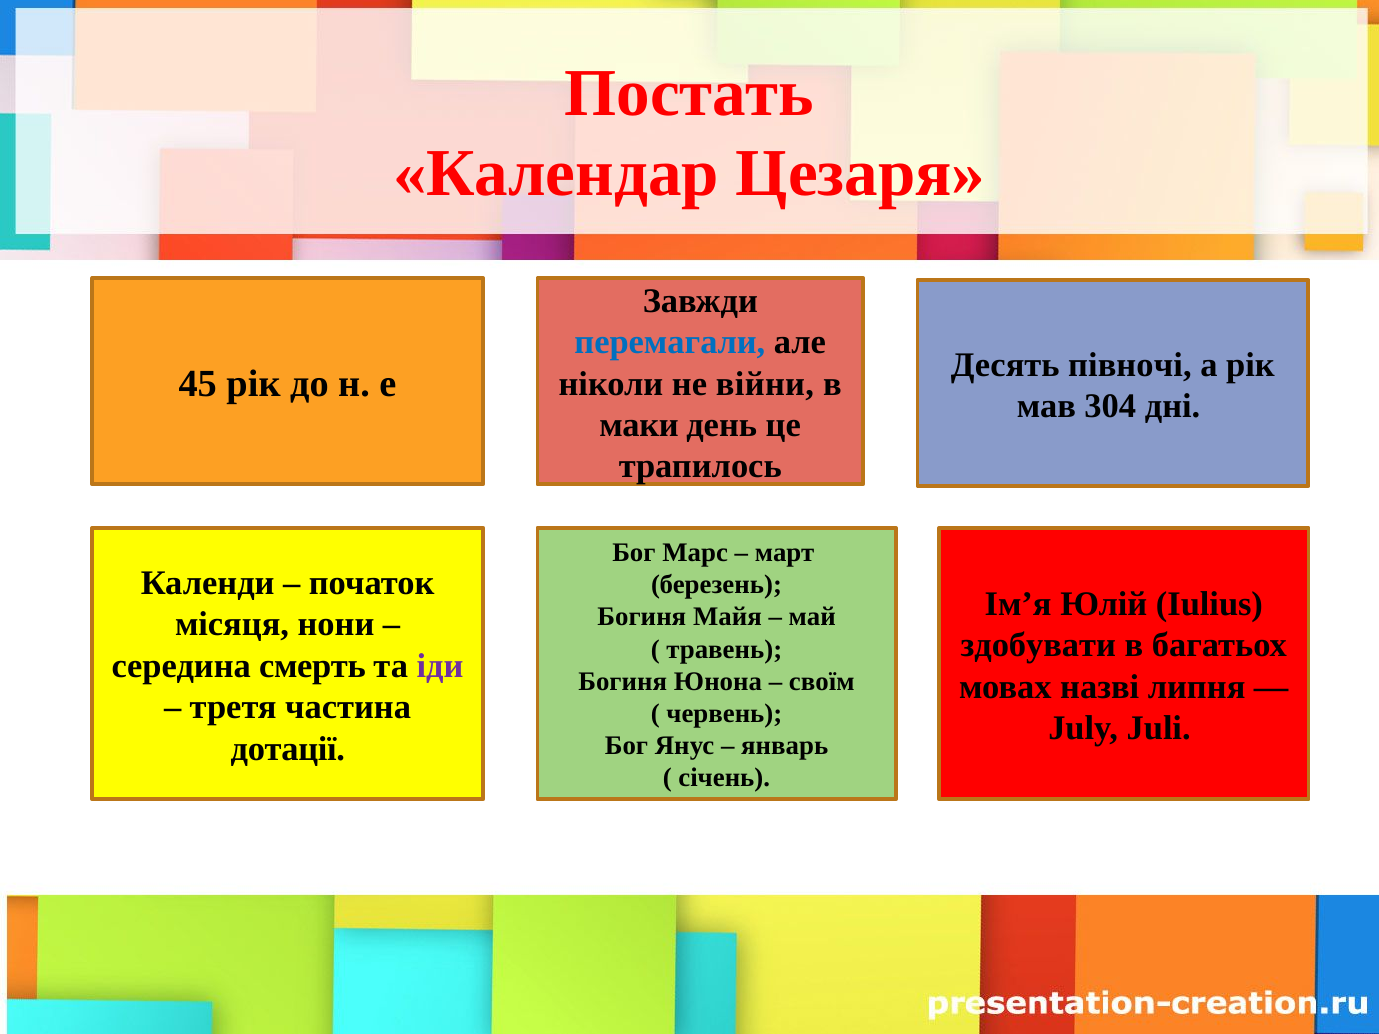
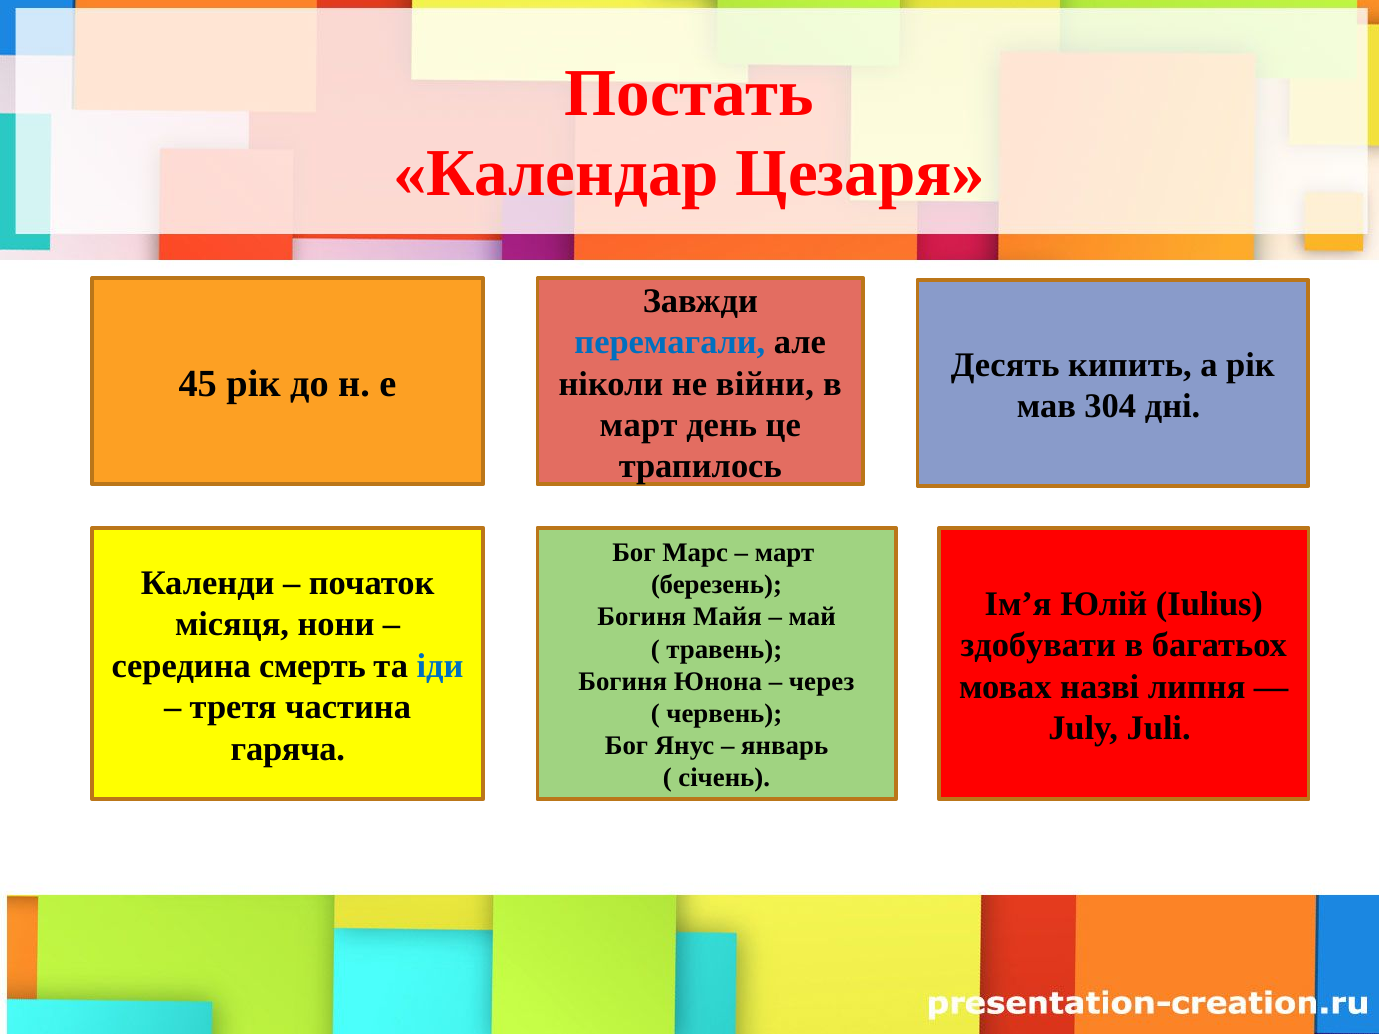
півночі: півночі -> кипить
маки at (639, 425): маки -> март
іди colour: purple -> blue
своїм: своїм -> через
дотації: дотації -> гаряча
